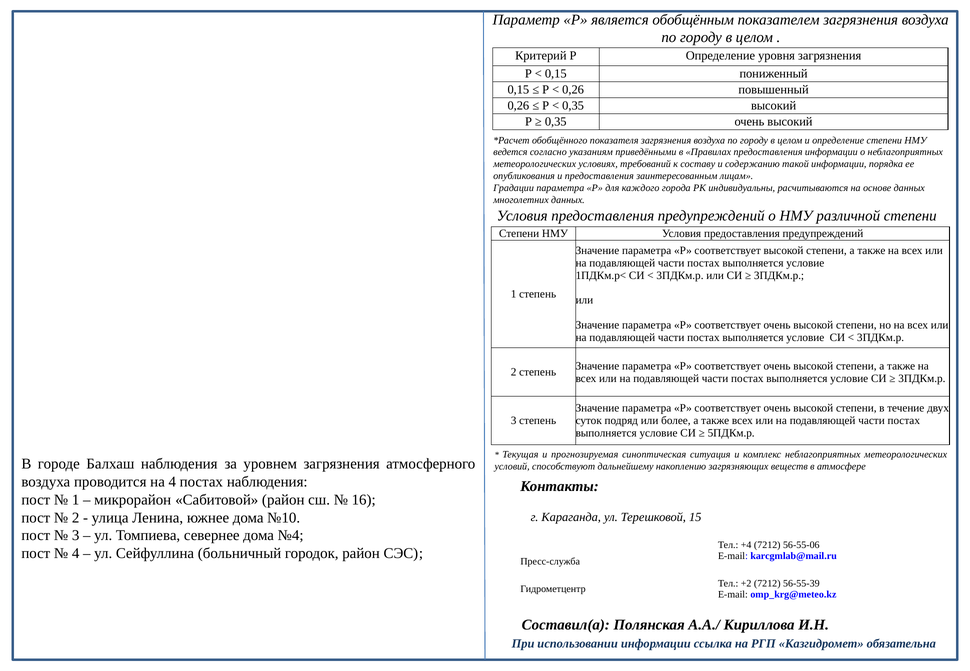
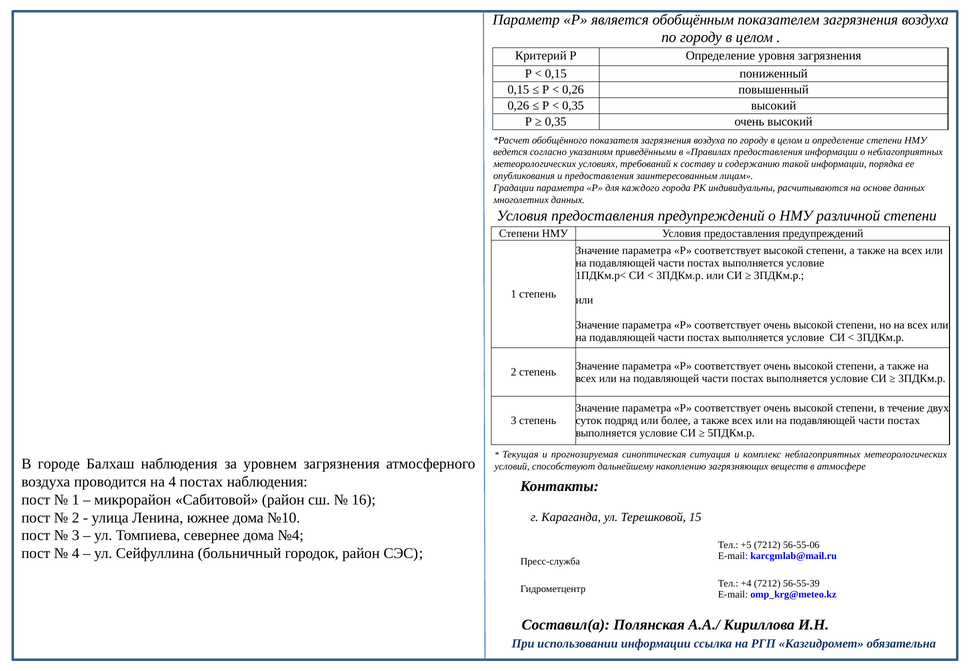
+4: +4 -> +5
+2: +2 -> +4
